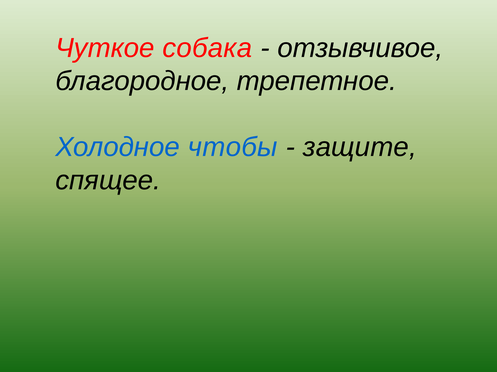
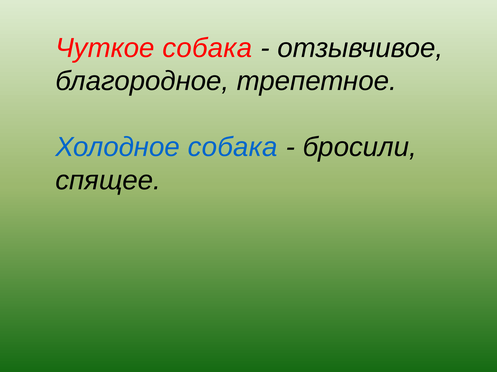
Холодное чтобы: чтобы -> собака
защите: защите -> бросили
